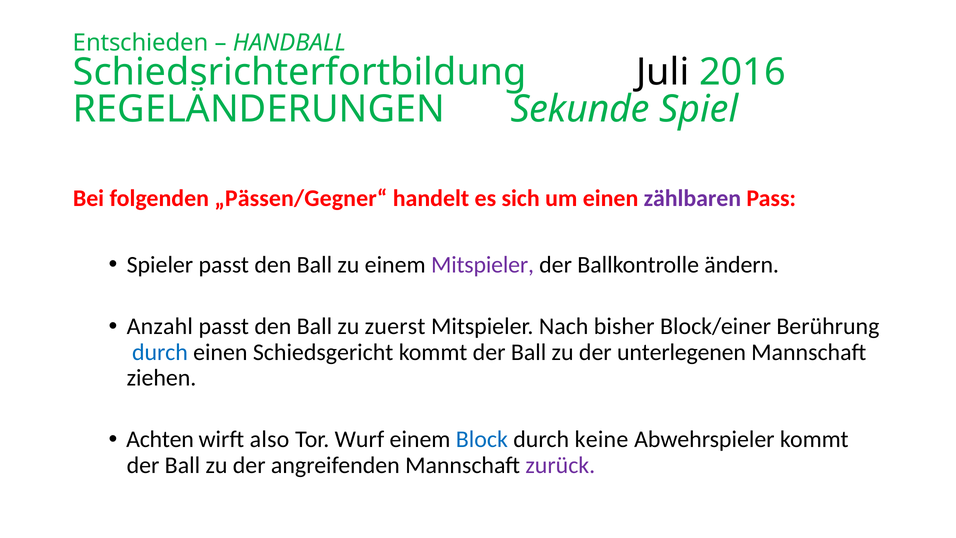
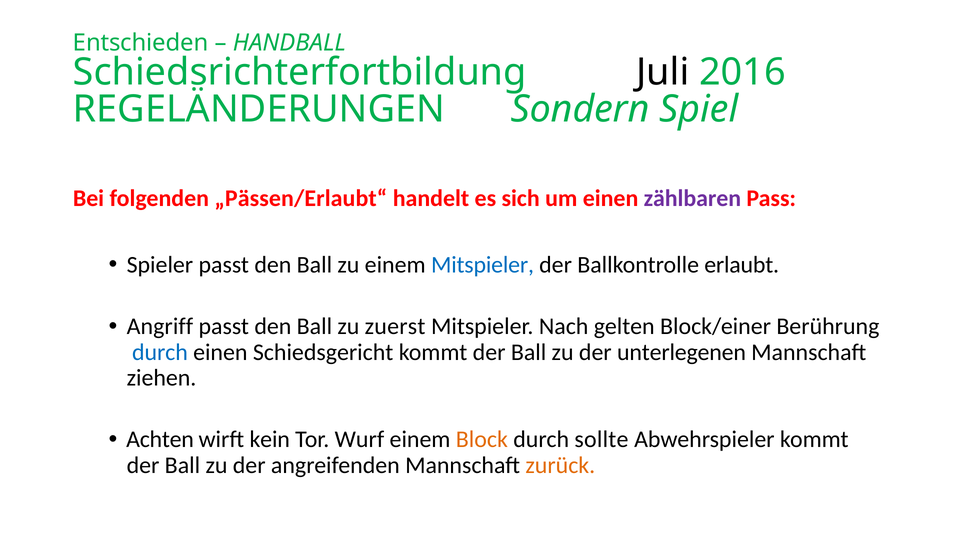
Sekunde: Sekunde -> Sondern
„Pässen/Gegner“: „Pässen/Gegner“ -> „Pässen/Erlaubt“
Mitspieler at (482, 265) colour: purple -> blue
ändern: ändern -> erlaubt
Anzahl: Anzahl -> Angriff
bisher: bisher -> gelten
also: also -> kein
Block colour: blue -> orange
keine: keine -> sollte
zurück colour: purple -> orange
